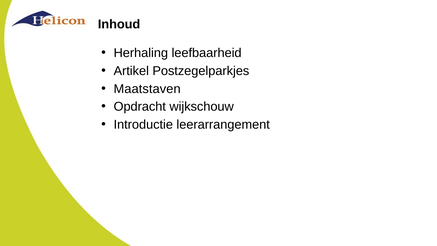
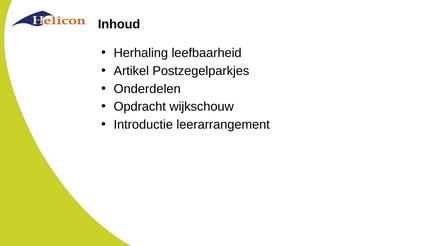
Maatstaven: Maatstaven -> Onderdelen
